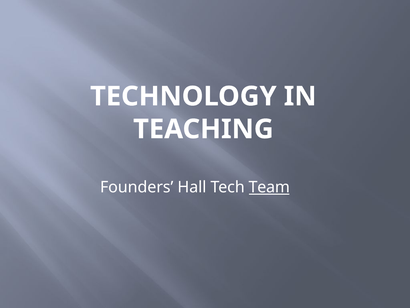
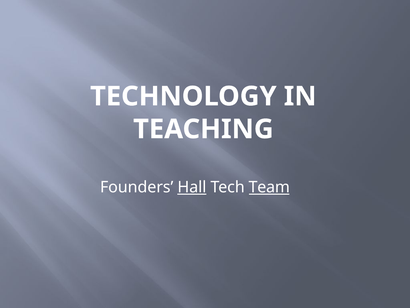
Hall underline: none -> present
